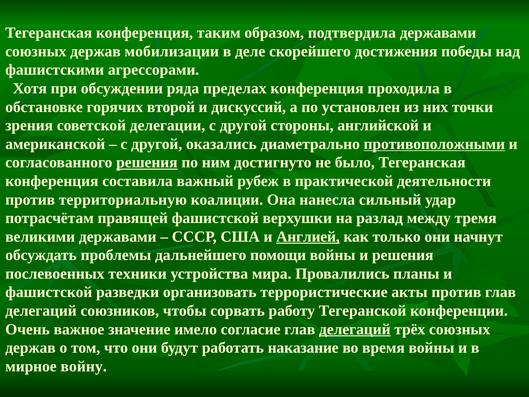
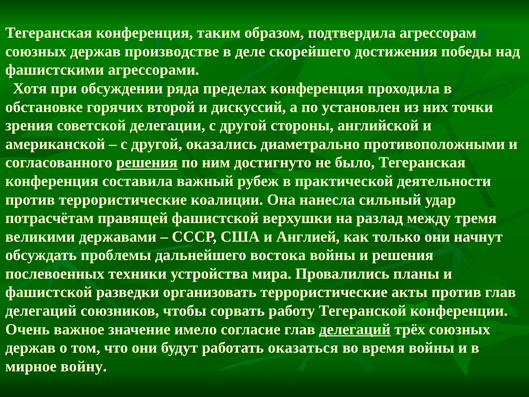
подтвердила державами: державами -> агрессорам
мобилизации: мобилизации -> производстве
противоположными underline: present -> none
против территориальную: территориальную -> террористические
Англией underline: present -> none
помощи: помощи -> востока
наказание: наказание -> оказаться
